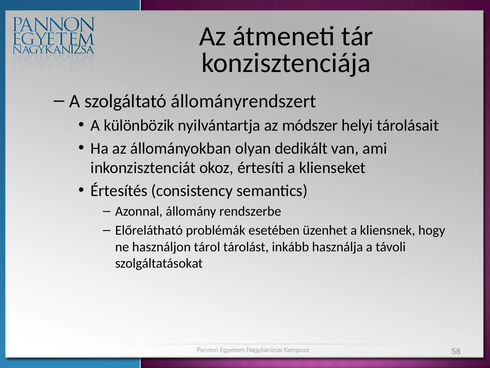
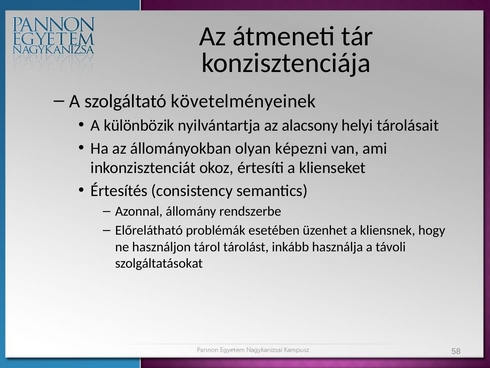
állományrendszert: állományrendszert -> követelményeinek
módszer: módszer -> alacsony
dedikált: dedikált -> képezni
